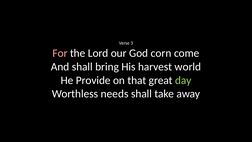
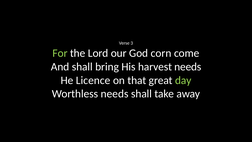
For colour: pink -> light green
harvest world: world -> needs
Provide: Provide -> Licence
